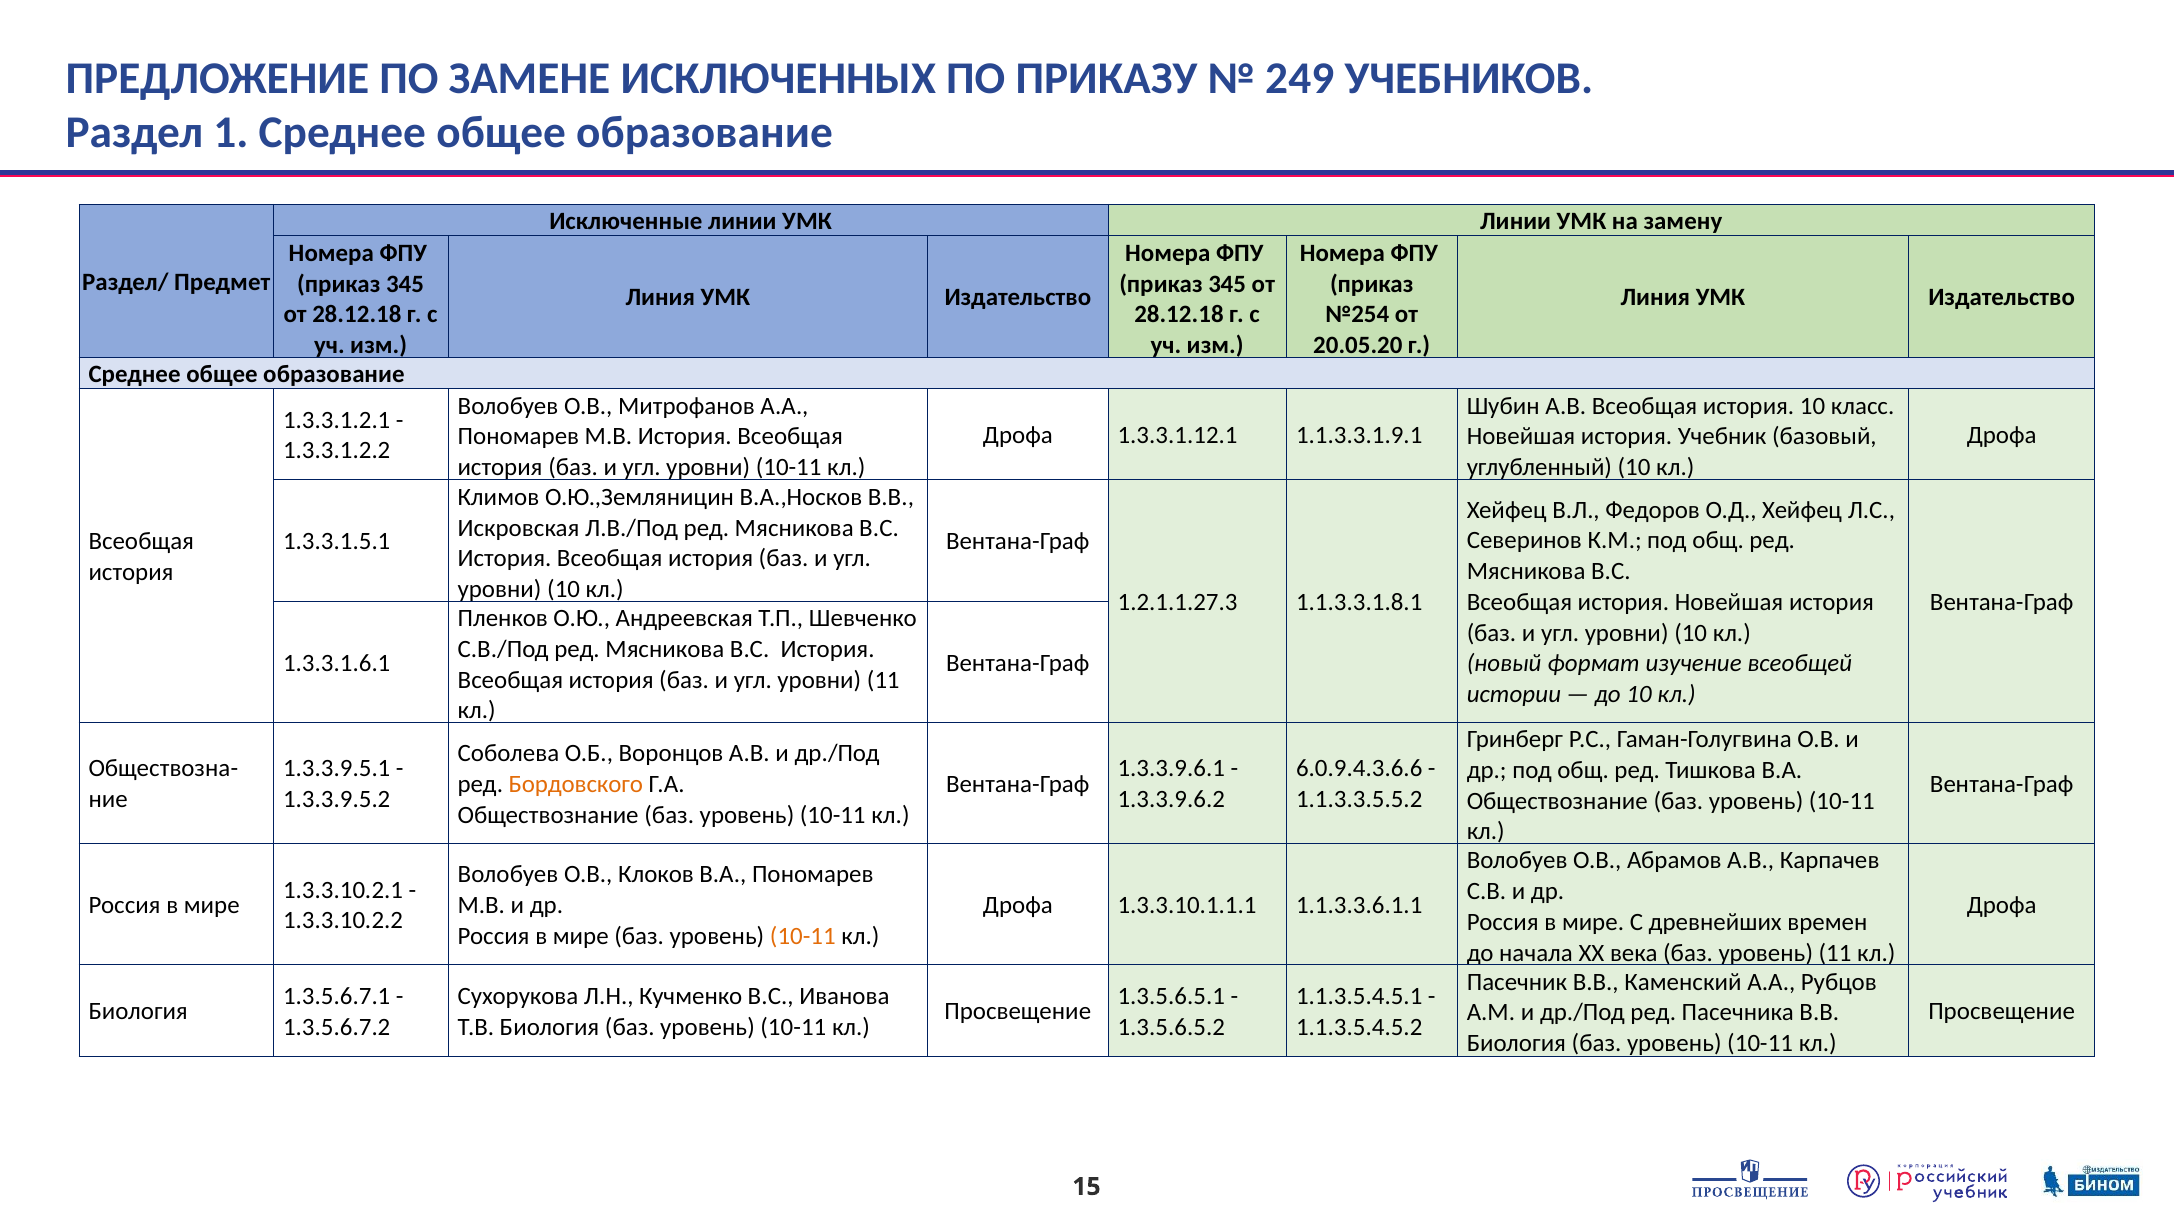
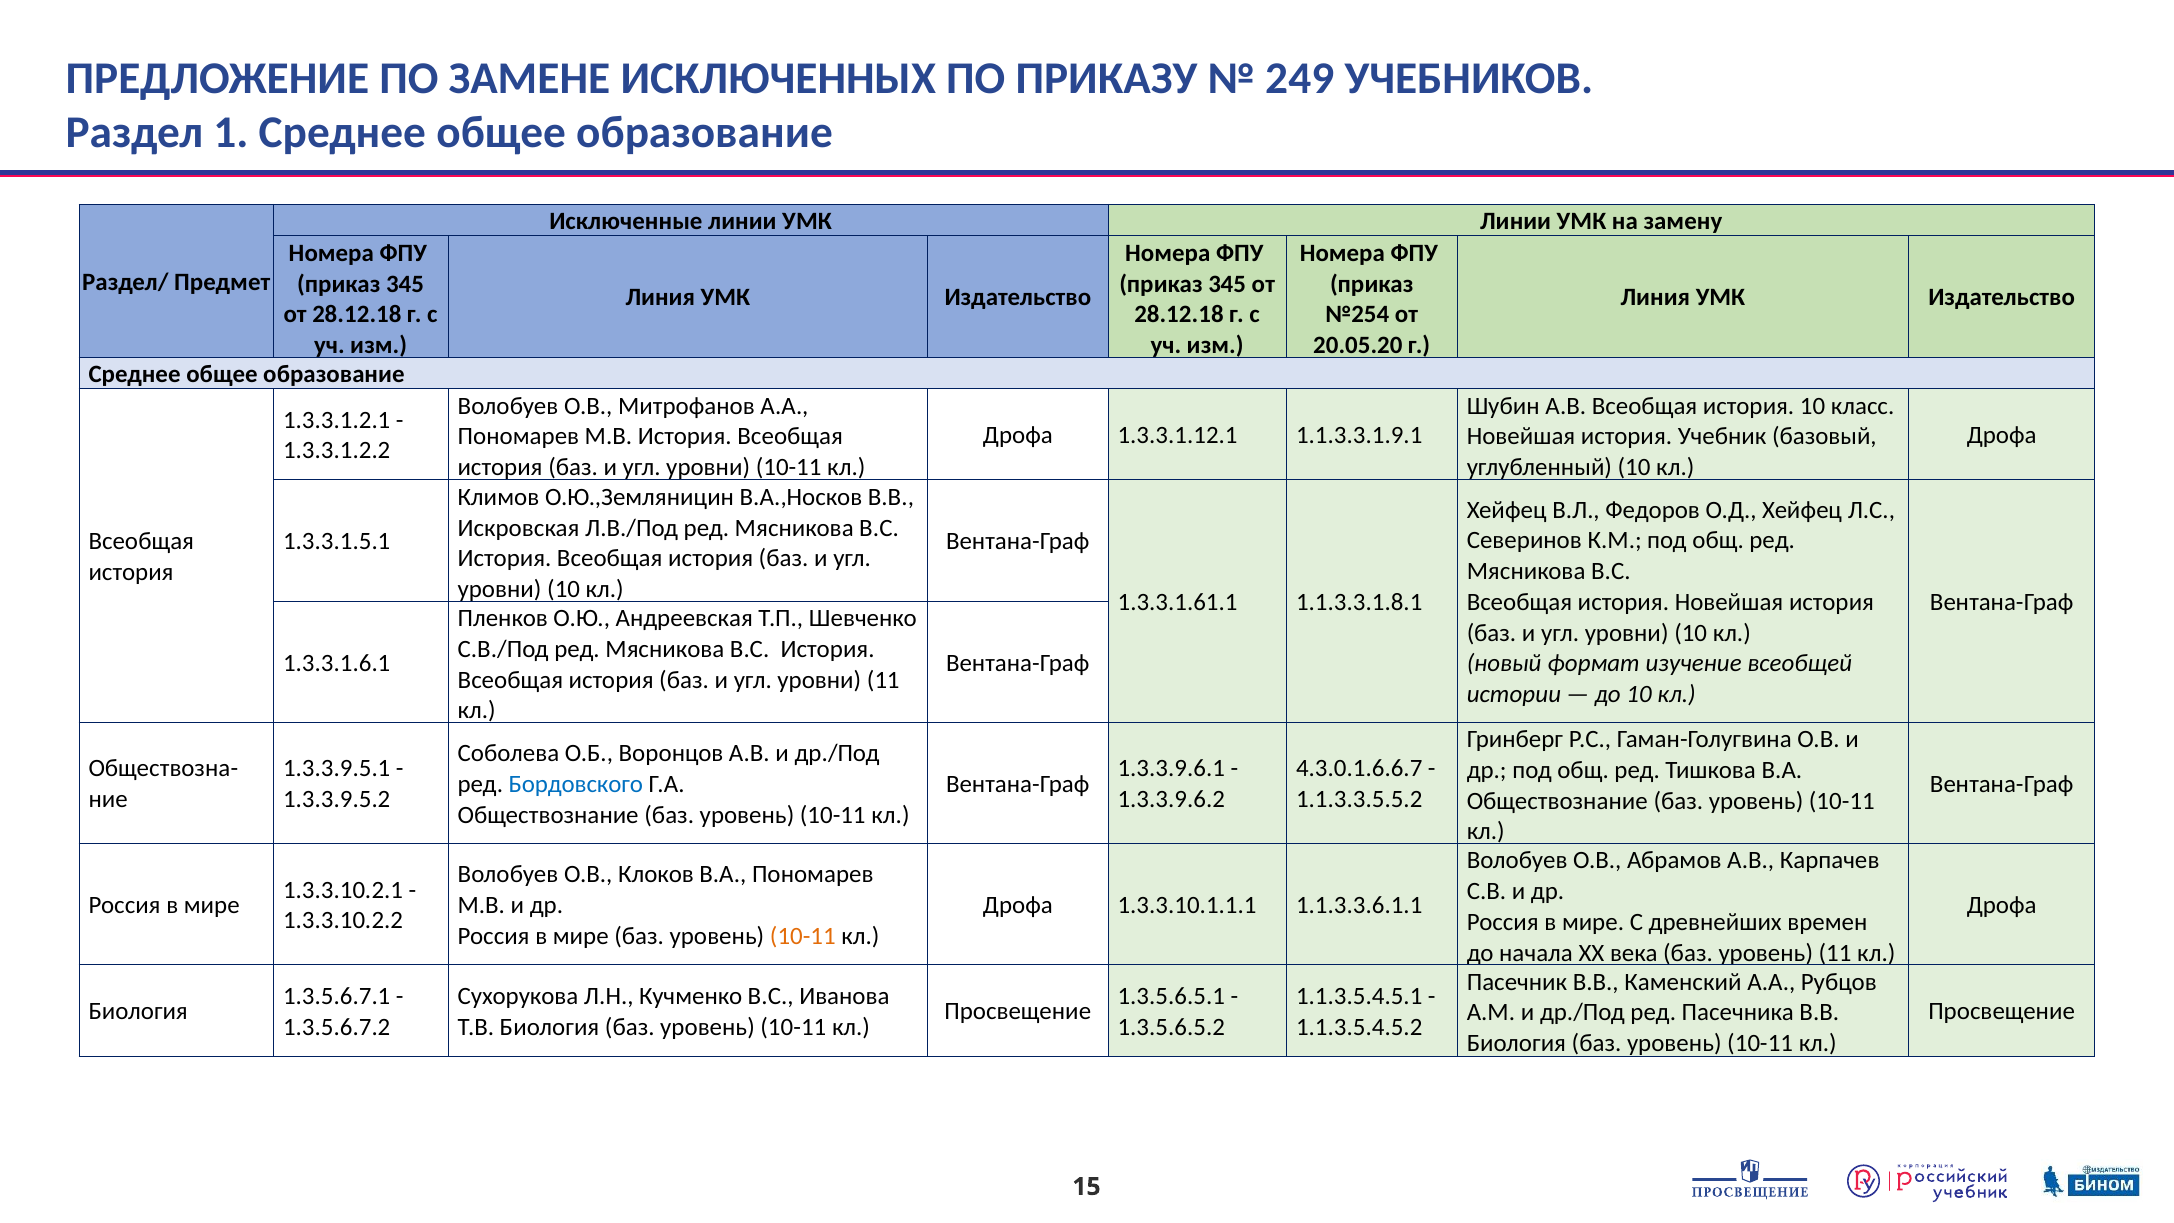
1.2.1.1.27.3: 1.2.1.1.27.3 -> 1.3.3.1.61.1
6.0.9.4.3.6.6: 6.0.9.4.3.6.6 -> 4.3.0.1.6.6.7
Бордовского colour: orange -> blue
